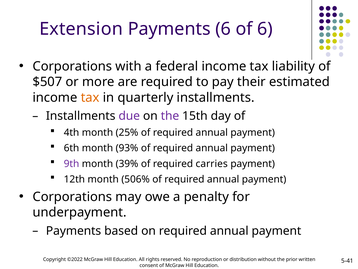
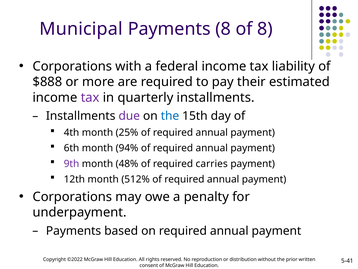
Extension: Extension -> Municipal
Payments 6: 6 -> 8
of 6: 6 -> 8
$507: $507 -> $888
tax at (90, 97) colour: orange -> purple
the at (170, 116) colour: purple -> blue
93%: 93% -> 94%
39%: 39% -> 48%
506%: 506% -> 512%
